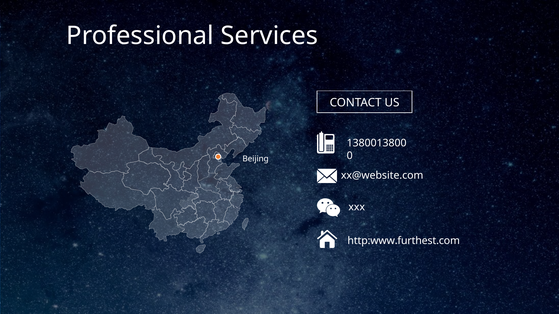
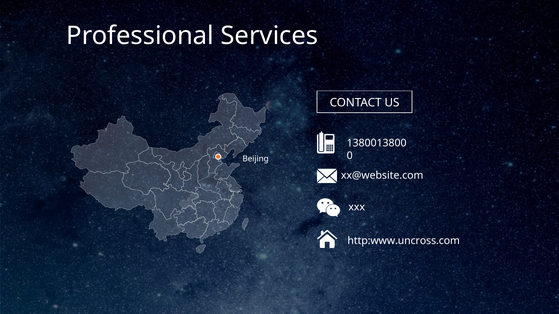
http:www.furthest.com: http:www.furthest.com -> http:www.uncross.com
